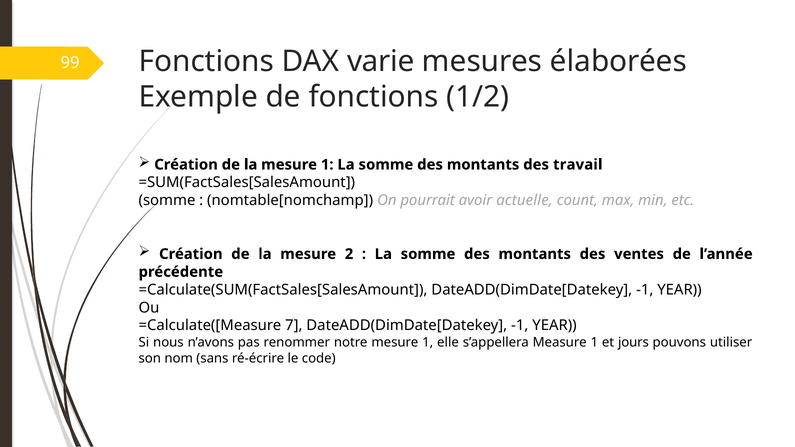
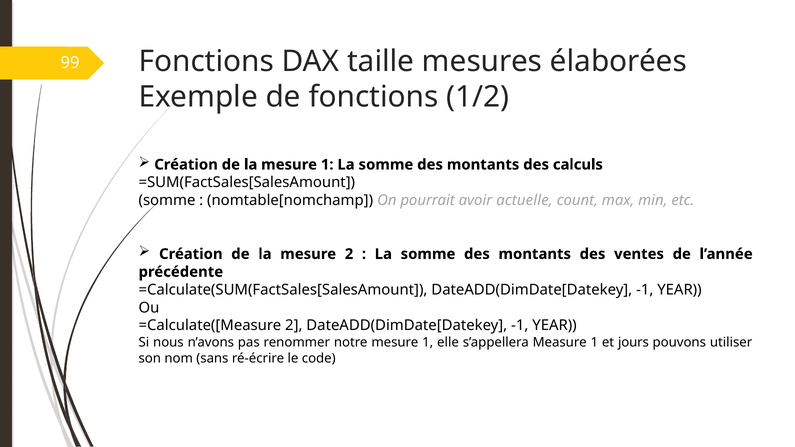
varie: varie -> taille
travail: travail -> calculs
=Calculate([Measure 7: 7 -> 2
